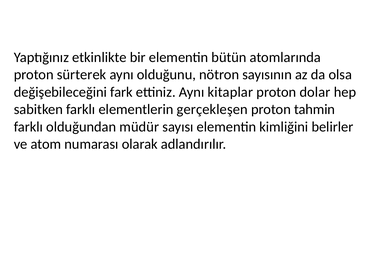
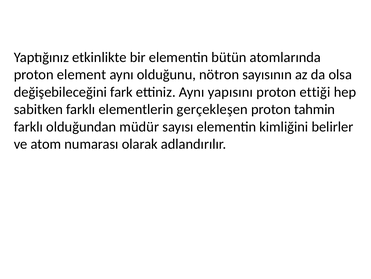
sürterek: sürterek -> element
kitaplar: kitaplar -> yapısını
dolar: dolar -> ettiği
